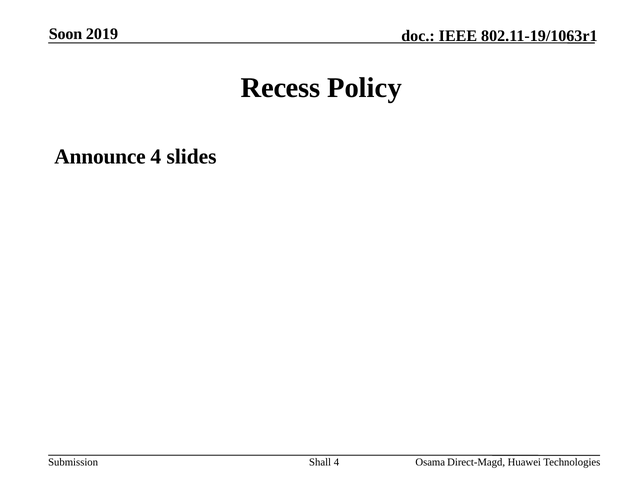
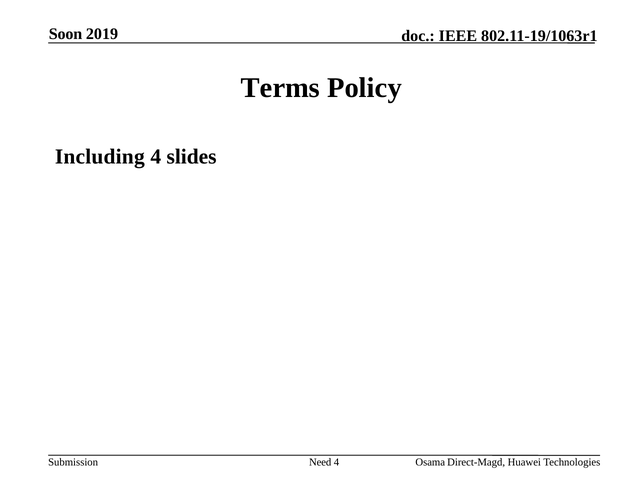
Recess: Recess -> Terms
Announce: Announce -> Including
Shall: Shall -> Need
